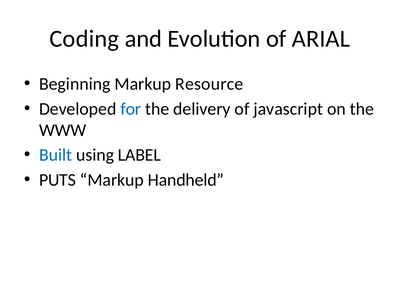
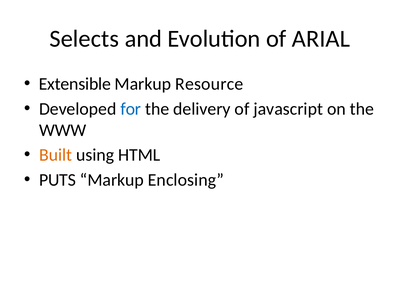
Coding: Coding -> Selects
Beginning: Beginning -> Extensible
Built colour: blue -> orange
LABEL: LABEL -> HTML
Handheld: Handheld -> Enclosing
